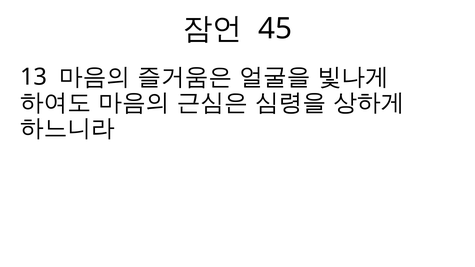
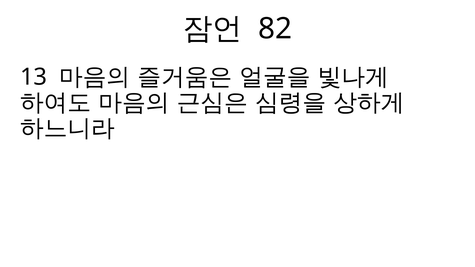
45: 45 -> 82
